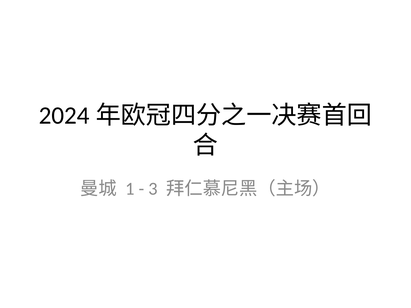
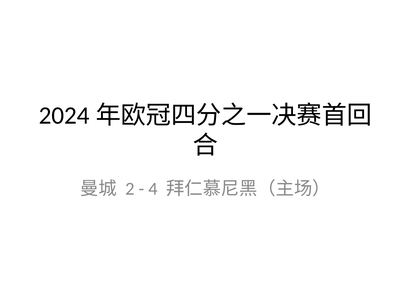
1: 1 -> 2
3: 3 -> 4
